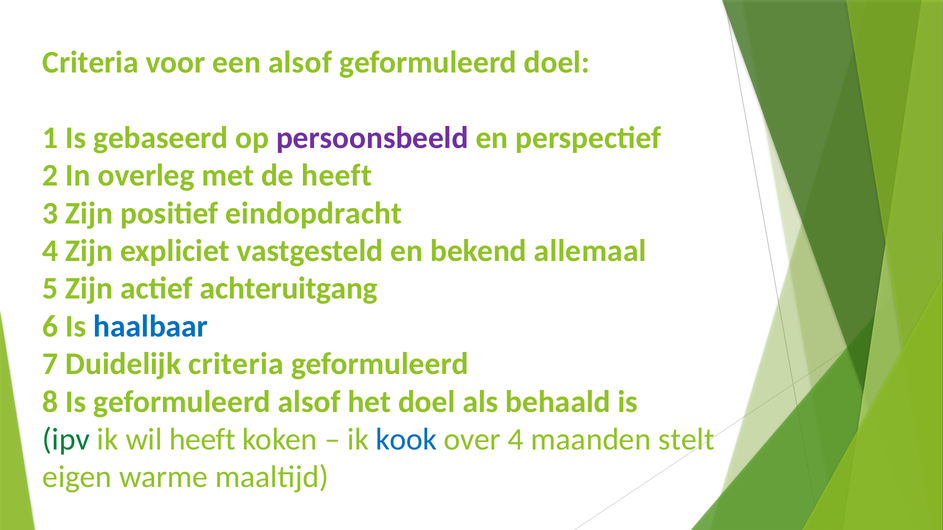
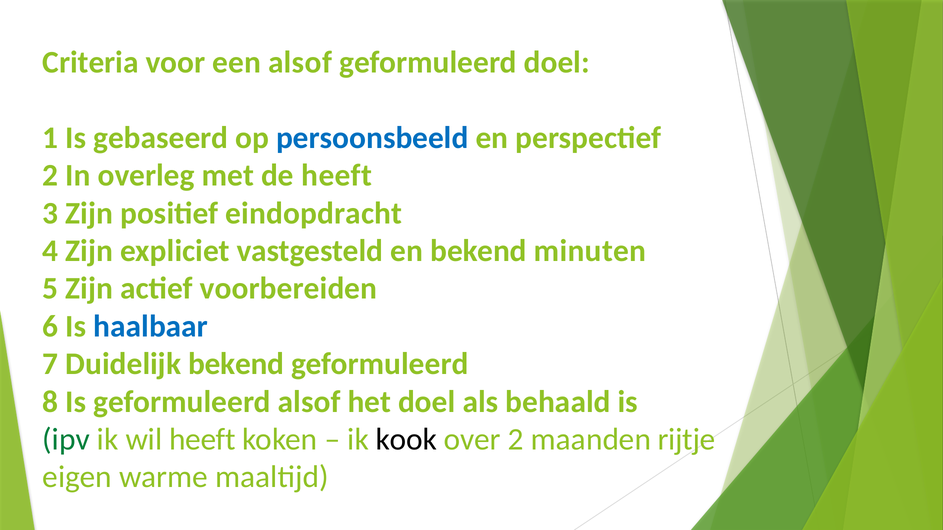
persoonsbeeld colour: purple -> blue
allemaal: allemaal -> minuten
achteruitgang: achteruitgang -> voorbereiden
Duidelijk criteria: criteria -> bekend
kook colour: blue -> black
over 4: 4 -> 2
stelt: stelt -> rijtje
